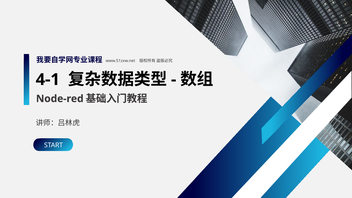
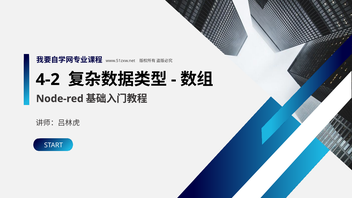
4-1: 4-1 -> 4-2
